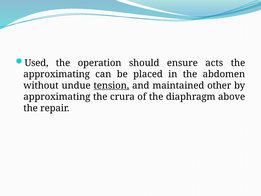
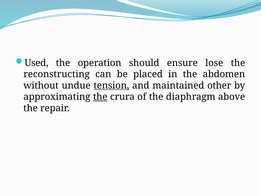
acts: acts -> lose
approximating at (57, 74): approximating -> reconstructing
the at (100, 97) underline: none -> present
